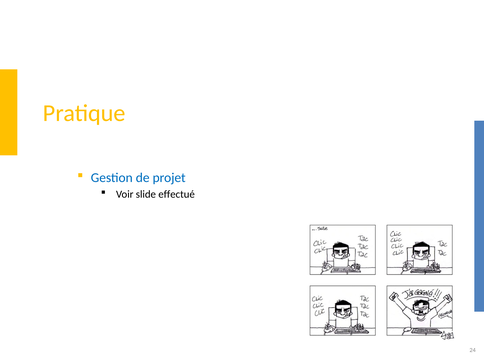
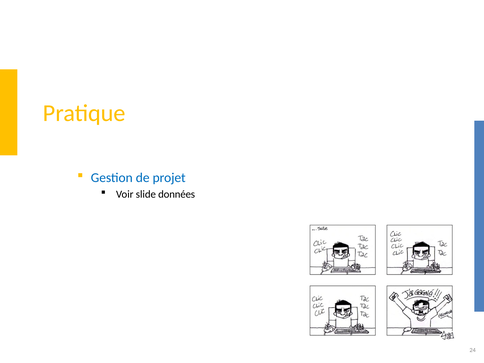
effectué: effectué -> données
